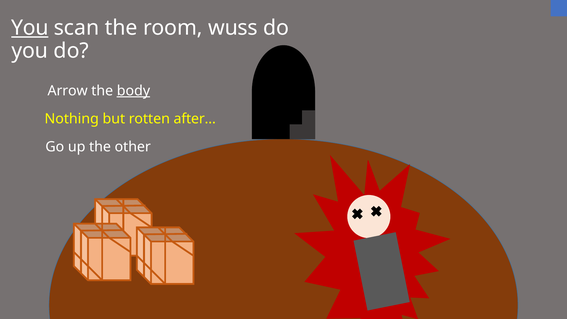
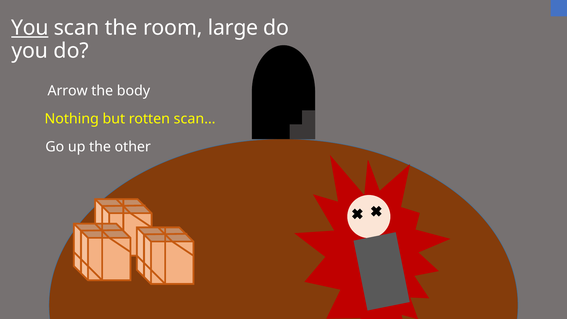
wuss: wuss -> large
body underline: present -> none
after…: after… -> scan…
